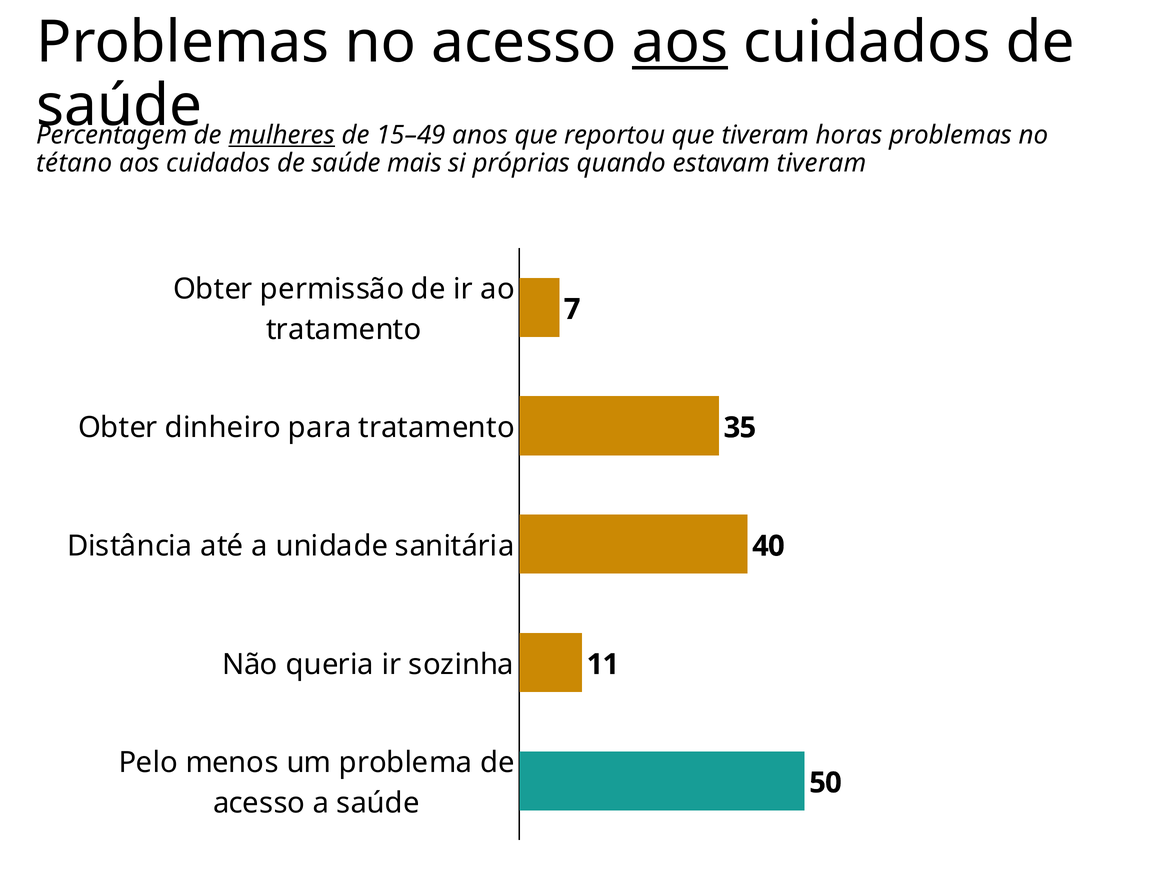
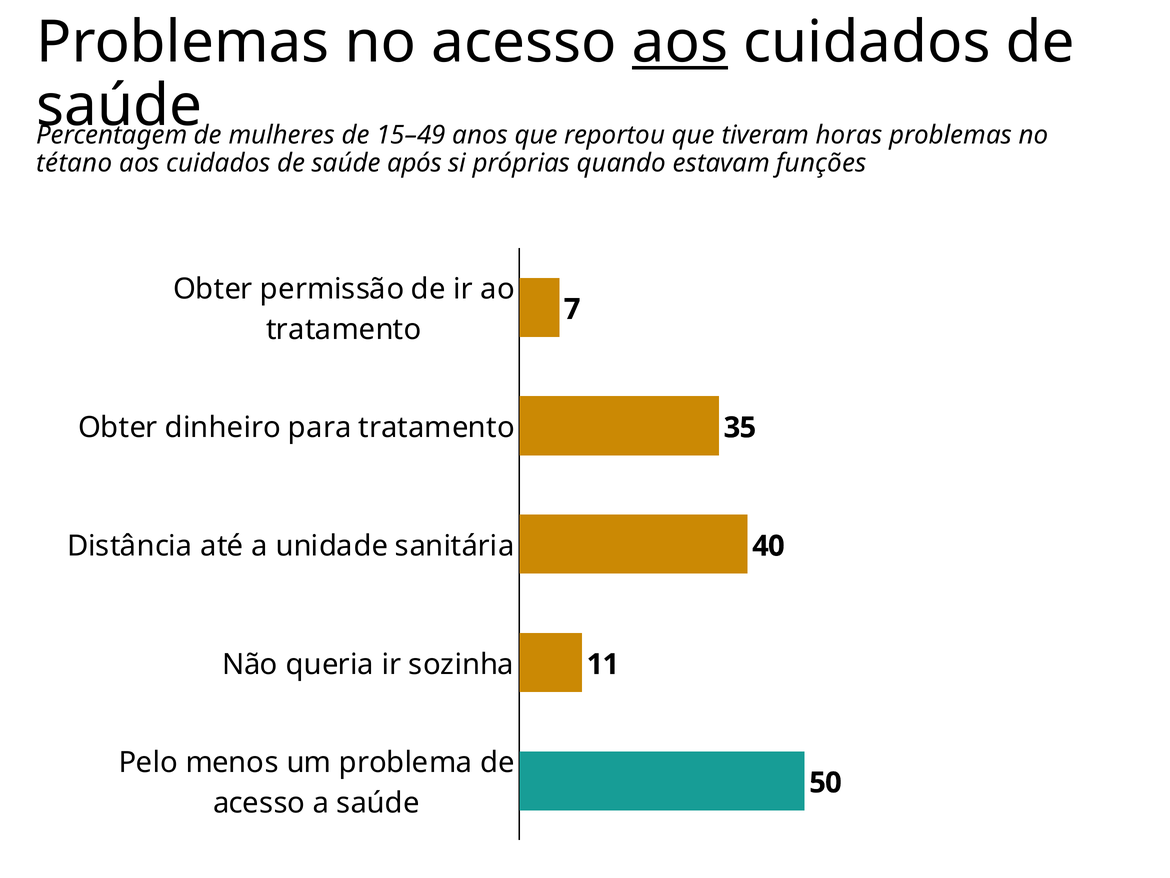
mulheres underline: present -> none
mais: mais -> após
estavam tiveram: tiveram -> funções
